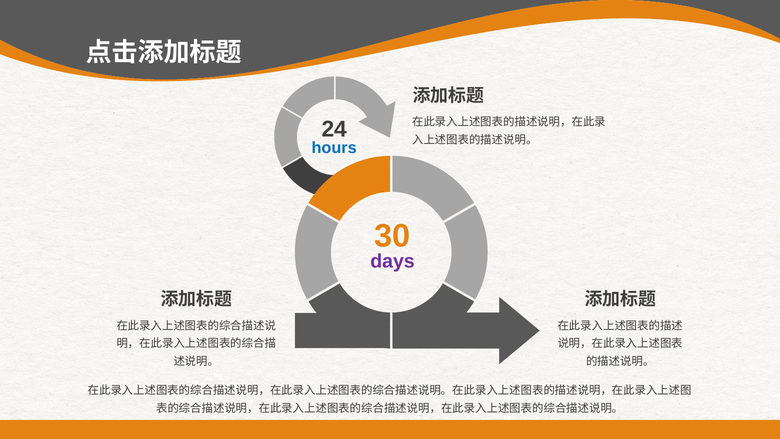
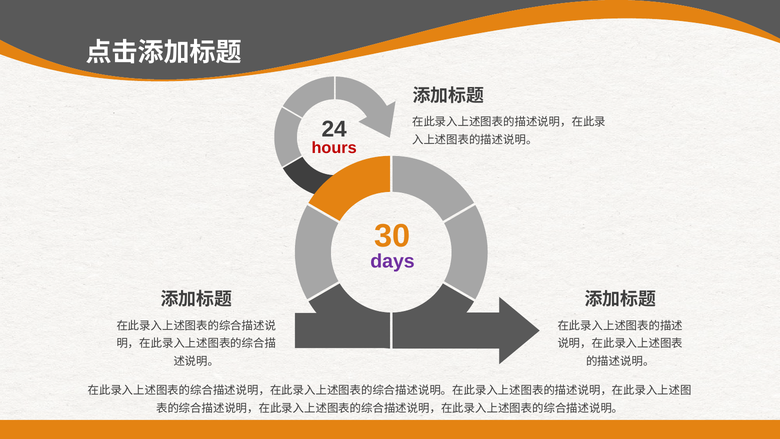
hours colour: blue -> red
